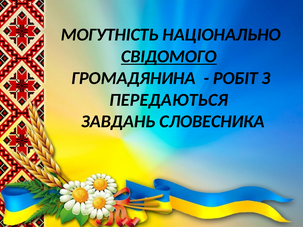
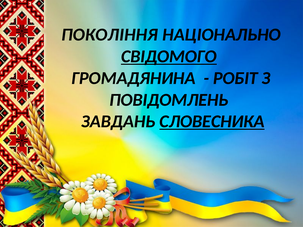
МОГУТНІСТЬ: МОГУТНІСТЬ -> ПОКОЛІННЯ
ПЕРЕДАЮТЬСЯ: ПЕРЕДАЮТЬСЯ -> ПОВІДОМЛЕНЬ
СЛОВЕСНИКА underline: none -> present
